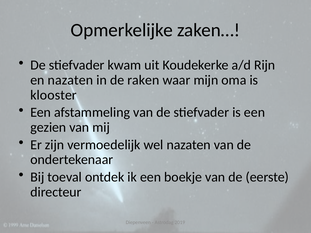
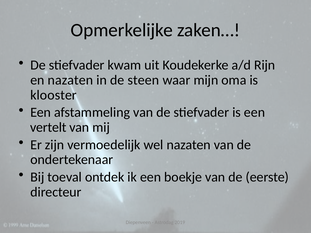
raken: raken -> steen
gezien: gezien -> vertelt
